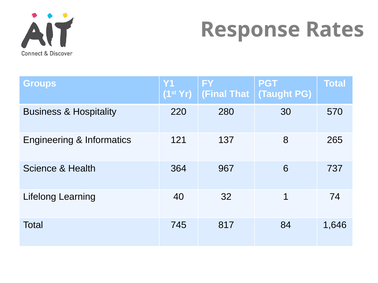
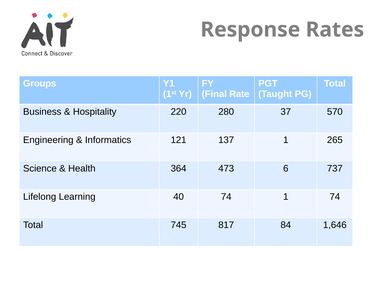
That: That -> Rate
30: 30 -> 37
137 8: 8 -> 1
967: 967 -> 473
40 32: 32 -> 74
